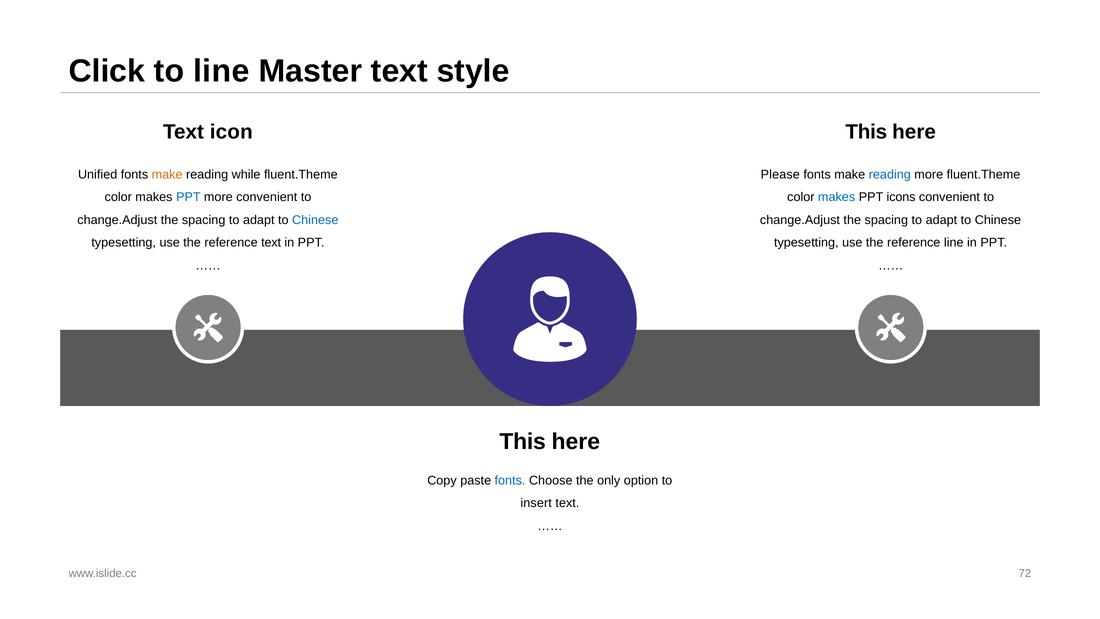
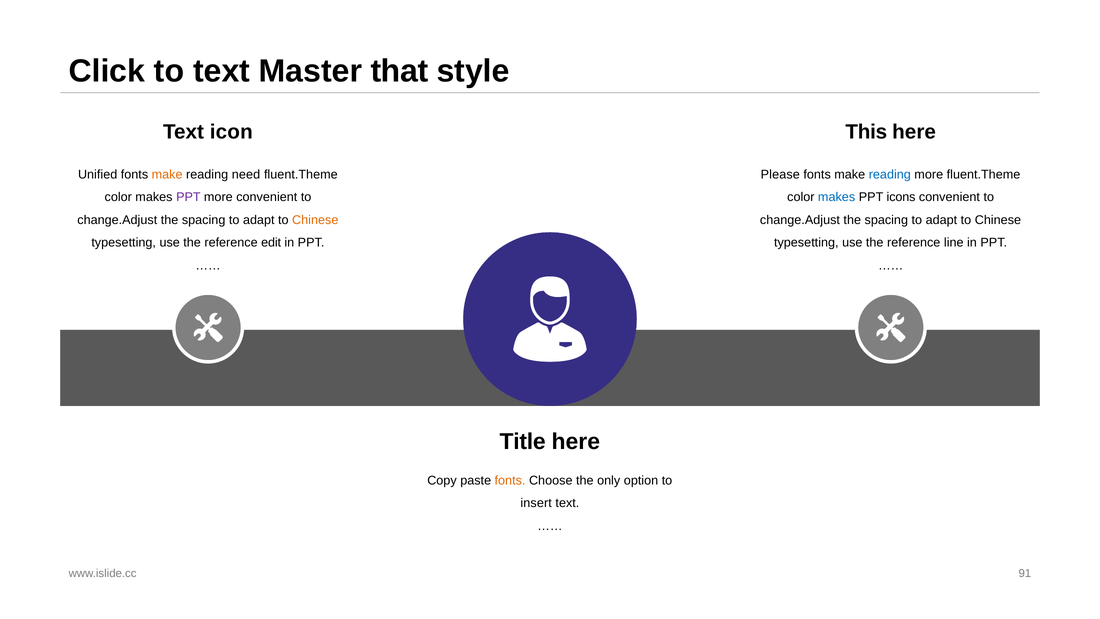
to line: line -> text
Master text: text -> that
while: while -> need
PPT at (188, 197) colour: blue -> purple
Chinese at (315, 220) colour: blue -> orange
reference text: text -> edit
This at (523, 442): This -> Title
fonts at (510, 480) colour: blue -> orange
72: 72 -> 91
